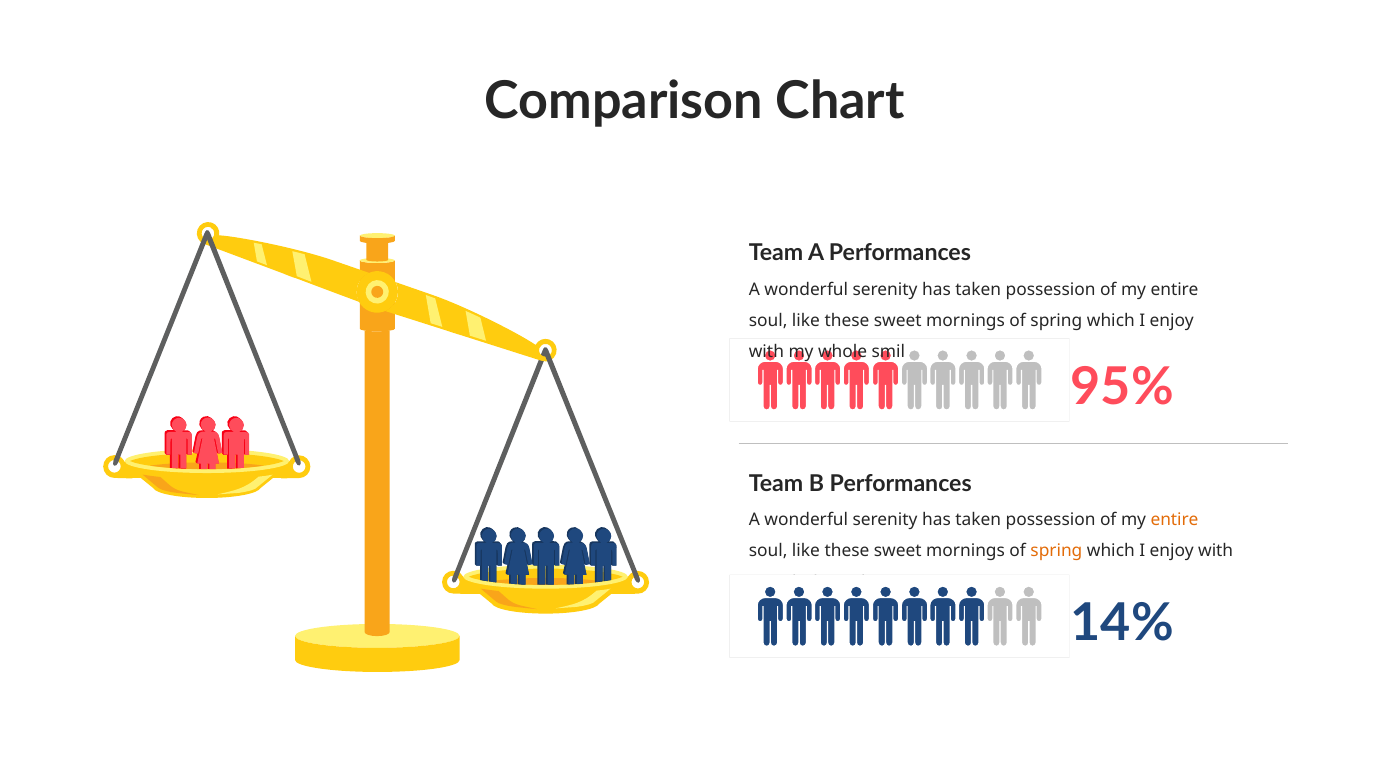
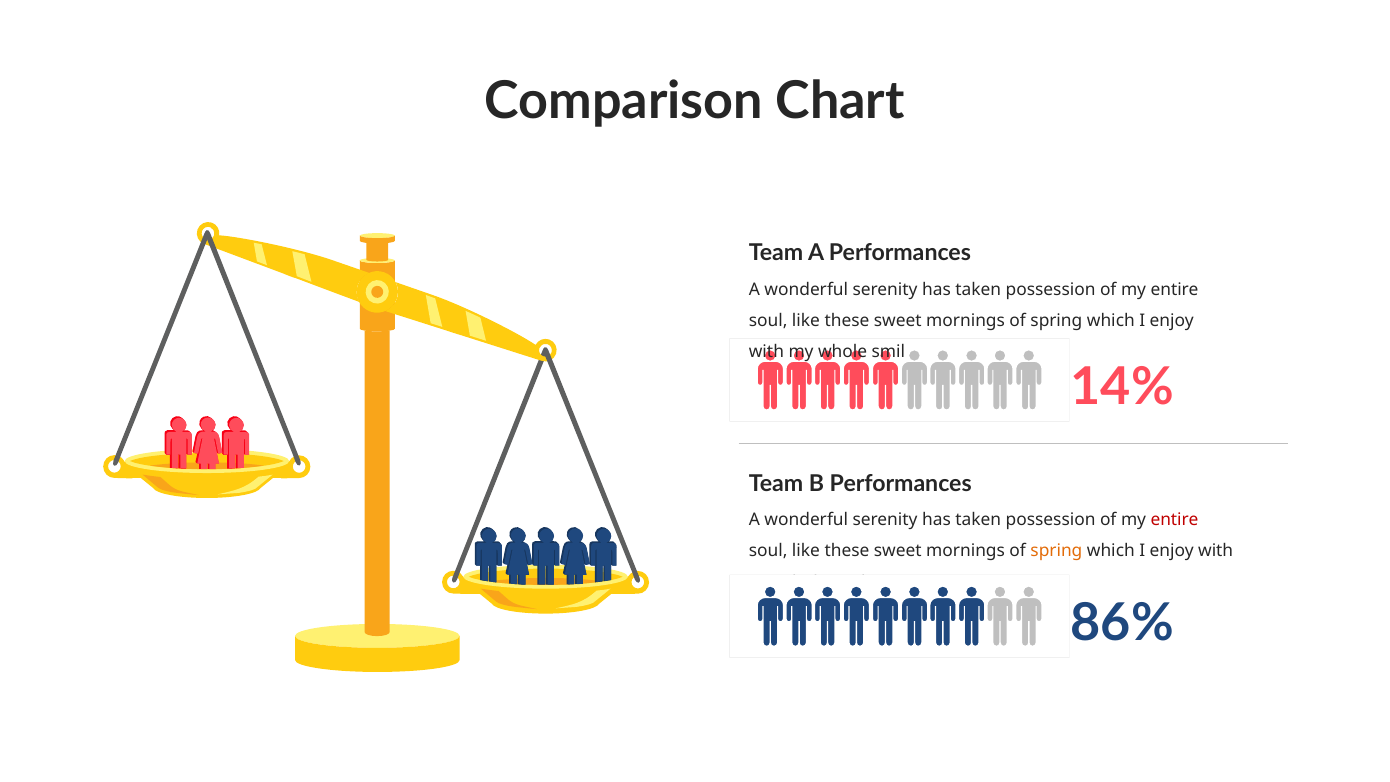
95%: 95% -> 14%
entire at (1175, 520) colour: orange -> red
14%: 14% -> 86%
